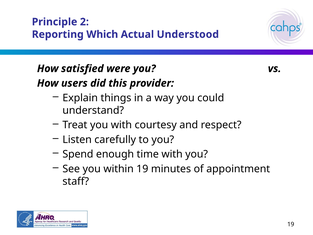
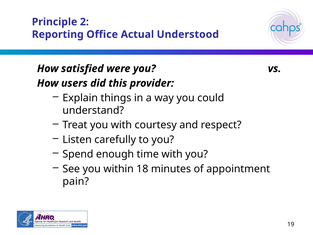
Which: Which -> Office
within 19: 19 -> 18
staff: staff -> pain
